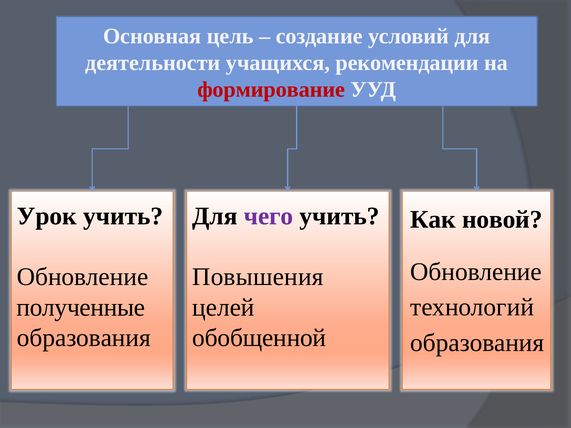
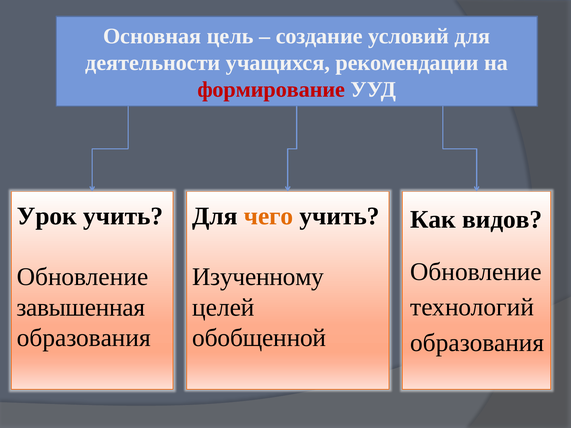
чего colour: purple -> orange
новой: новой -> видов
Повышения: Повышения -> Изученному
полученные: полученные -> завышенная
